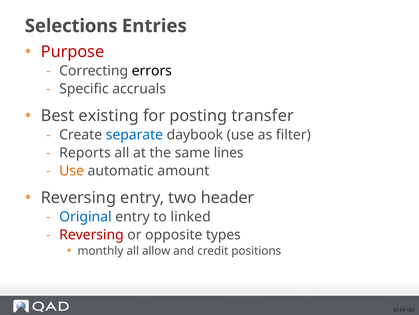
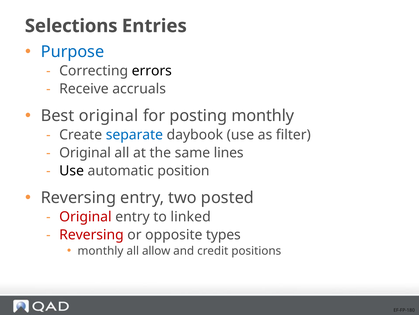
Purpose colour: red -> blue
Specific: Specific -> Receive
Best existing: existing -> original
posting transfer: transfer -> monthly
Reports at (85, 152): Reports -> Original
Use at (72, 170) colour: orange -> black
amount: amount -> position
header: header -> posted
Original at (85, 216) colour: blue -> red
